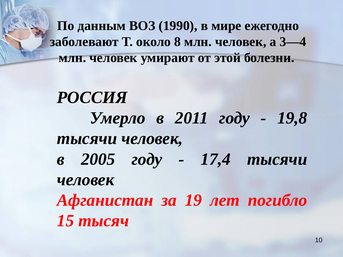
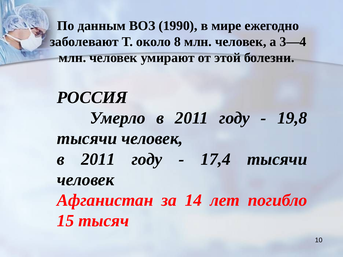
2005 at (98, 159): 2005 -> 2011
19: 19 -> 14
